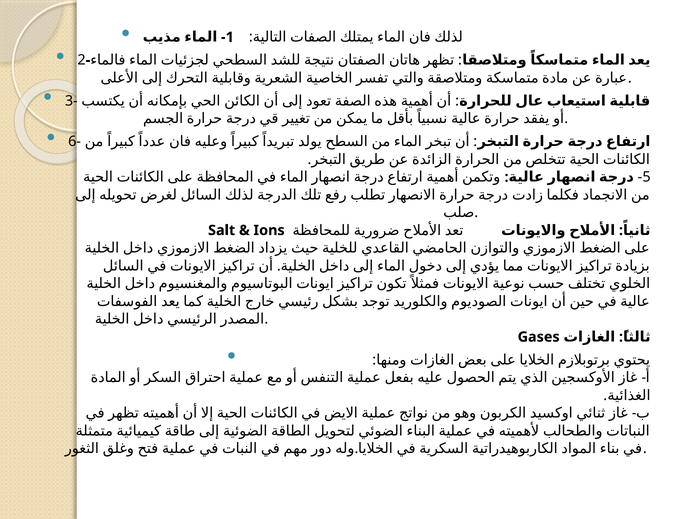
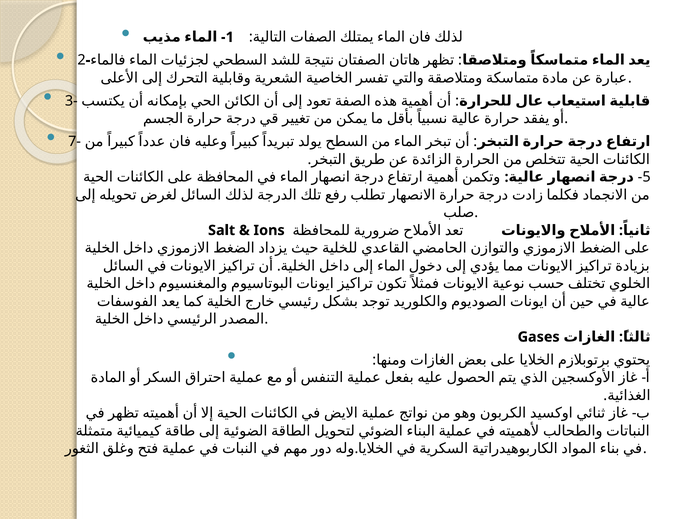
6-: 6- -> 7-
